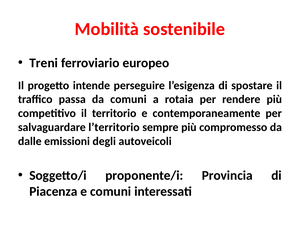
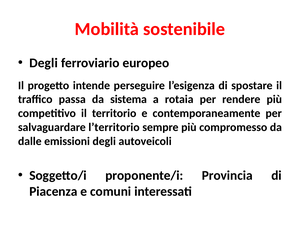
Treni at (44, 63): Treni -> Degli
da comuni: comuni -> sistema
